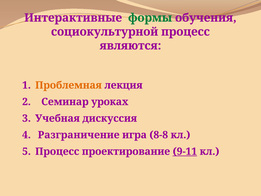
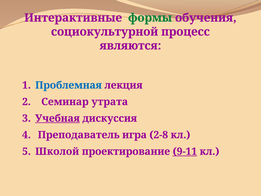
Проблемная colour: orange -> blue
уроках: уроках -> утрата
Учебная underline: none -> present
Разграничение: Разграничение -> Преподаватель
8-8: 8-8 -> 2-8
Процесс at (57, 151): Процесс -> Школой
